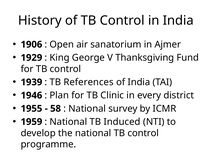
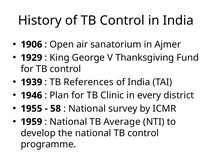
Induced: Induced -> Average
